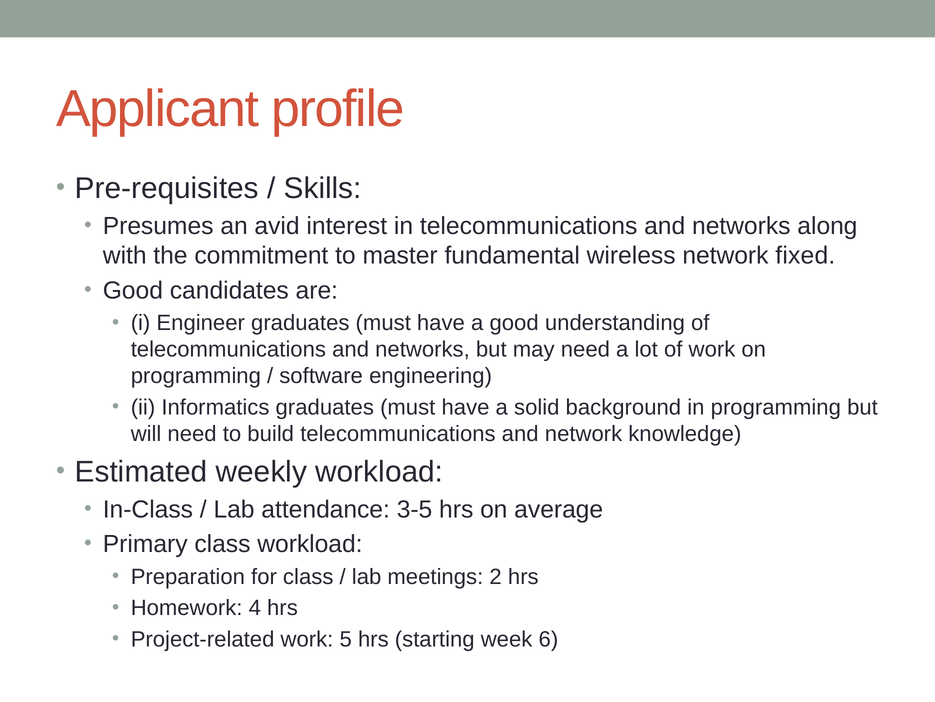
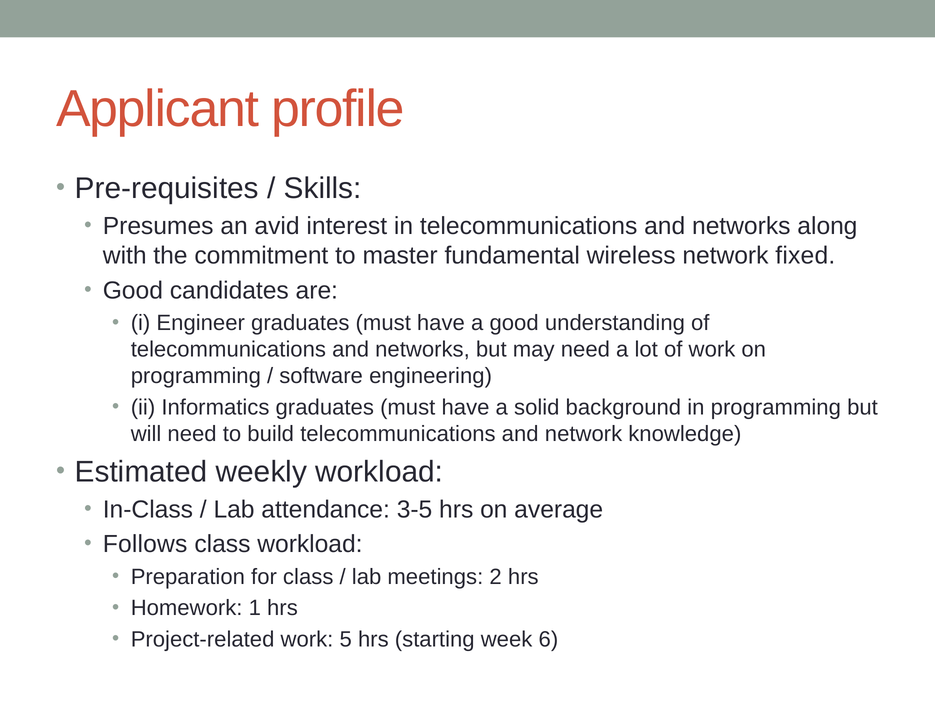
Primary: Primary -> Follows
4: 4 -> 1
